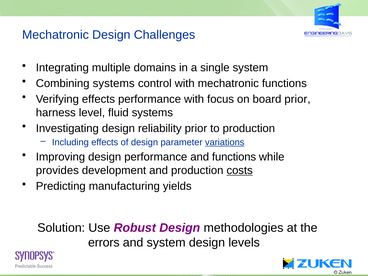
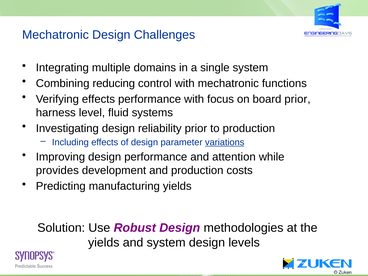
Combining systems: systems -> reducing
and functions: functions -> attention
costs underline: present -> none
errors at (104, 242): errors -> yields
